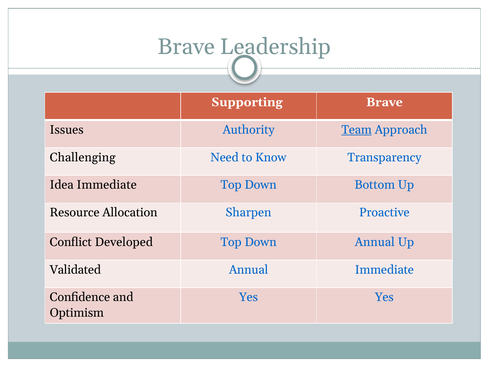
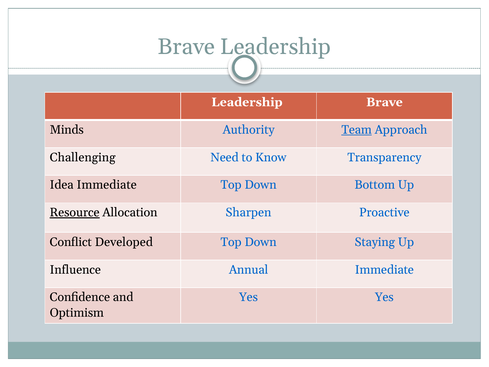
Supporting at (247, 102): Supporting -> Leadership
Issues: Issues -> Minds
Resource underline: none -> present
Down Annual: Annual -> Staying
Validated: Validated -> Influence
